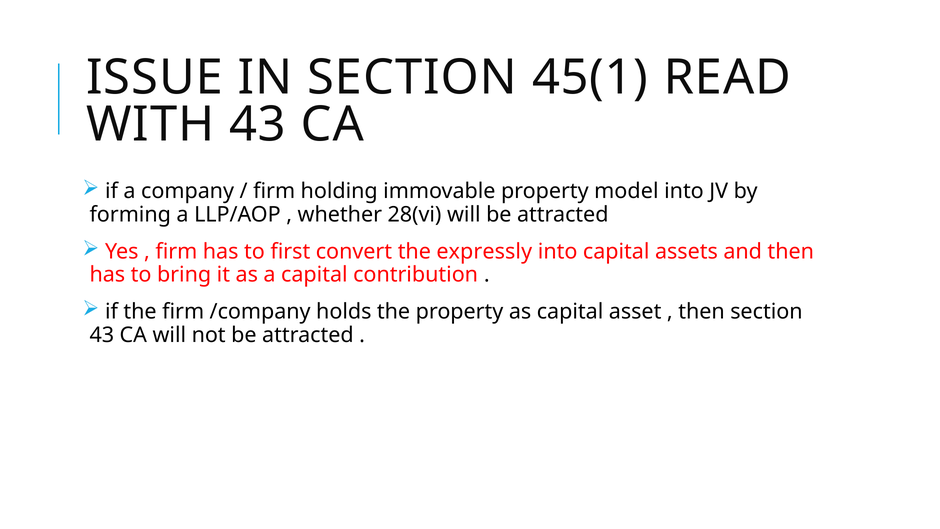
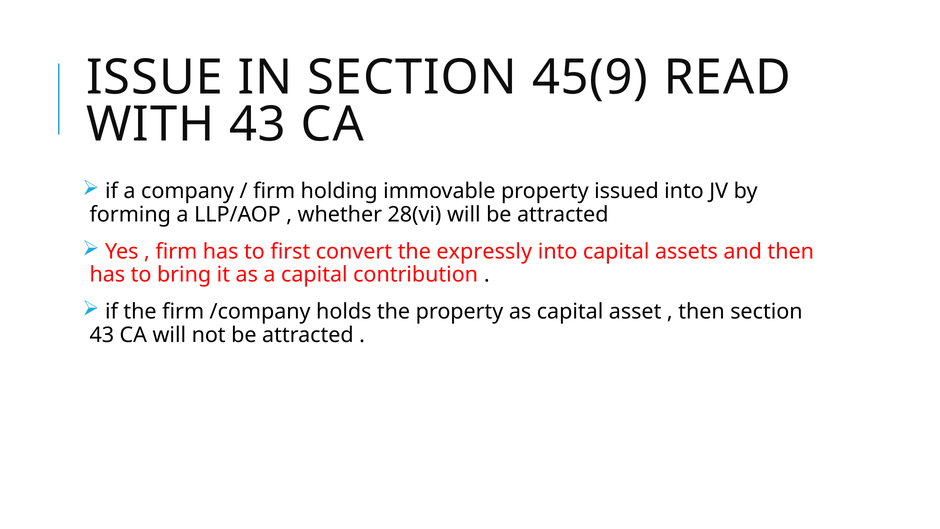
45(1: 45(1 -> 45(9
model: model -> issued
